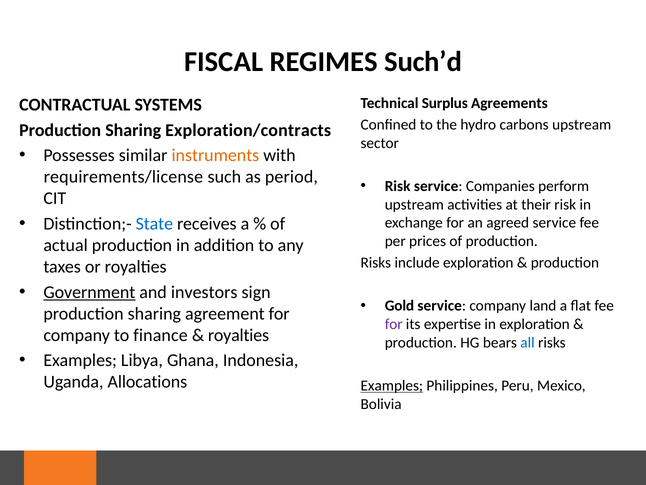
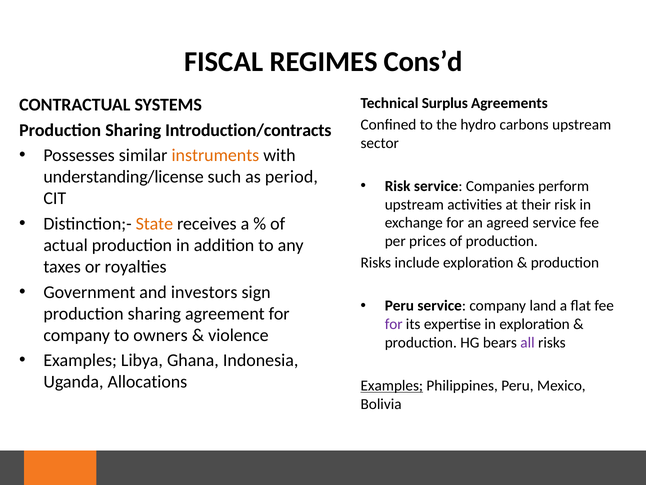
Such’d: Such’d -> Cons’d
Exploration/contracts: Exploration/contracts -> Introduction/contracts
requirements/license: requirements/license -> understanding/license
State colour: blue -> orange
Government underline: present -> none
Gold at (399, 306): Gold -> Peru
finance: finance -> owners
royalties at (238, 335): royalties -> violence
all colour: blue -> purple
